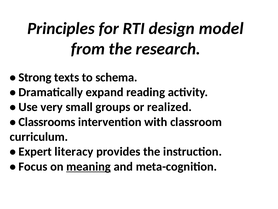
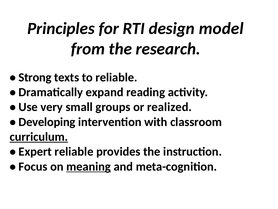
to schema: schema -> reliable
Classrooms: Classrooms -> Developing
curriculum underline: none -> present
Expert literacy: literacy -> reliable
